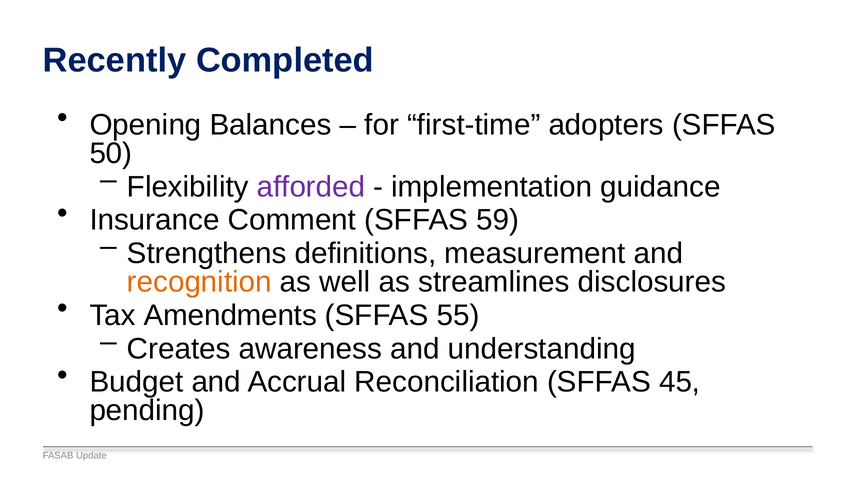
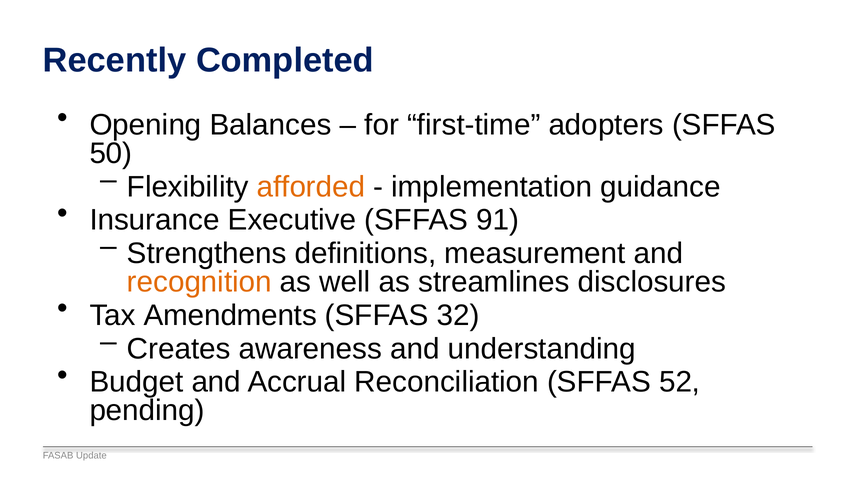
afforded colour: purple -> orange
Comment: Comment -> Executive
59: 59 -> 91
55: 55 -> 32
45: 45 -> 52
